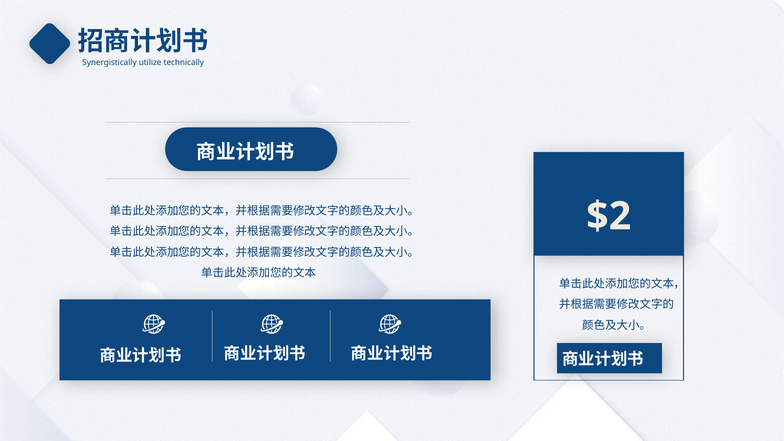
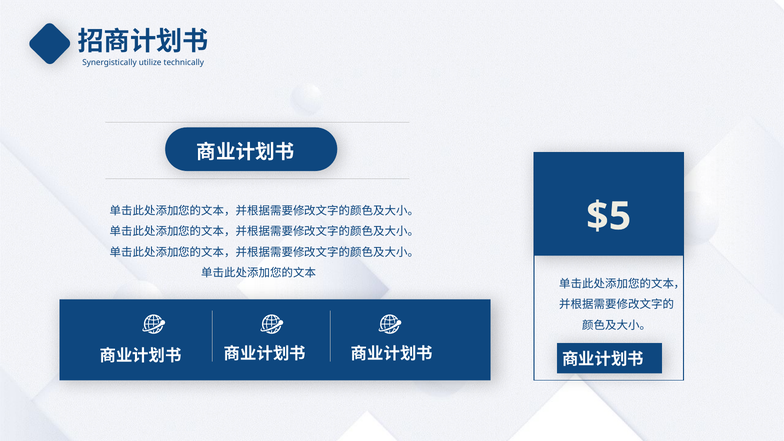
2: 2 -> 5
